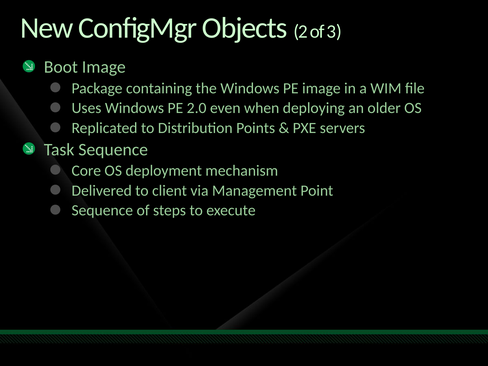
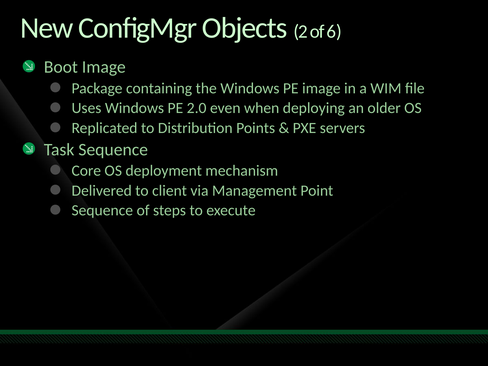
3: 3 -> 6
